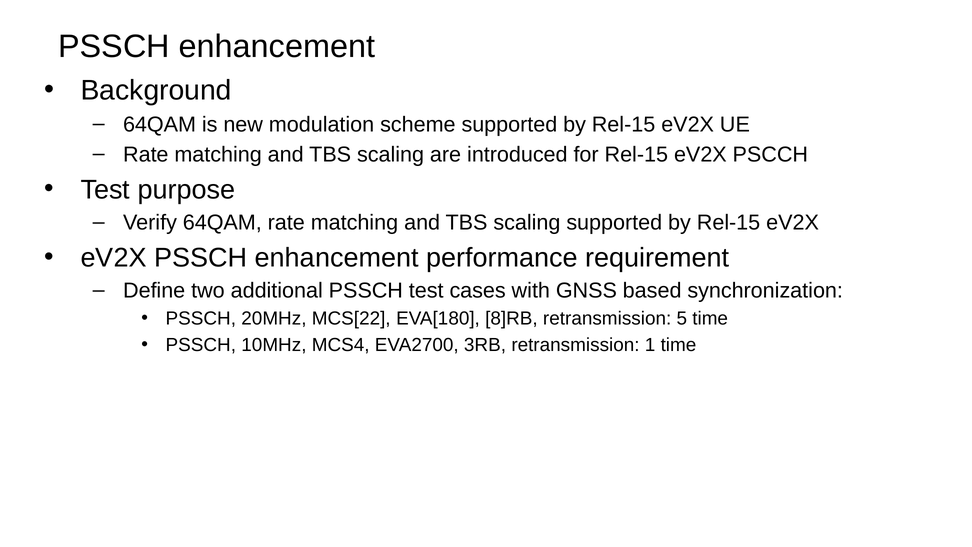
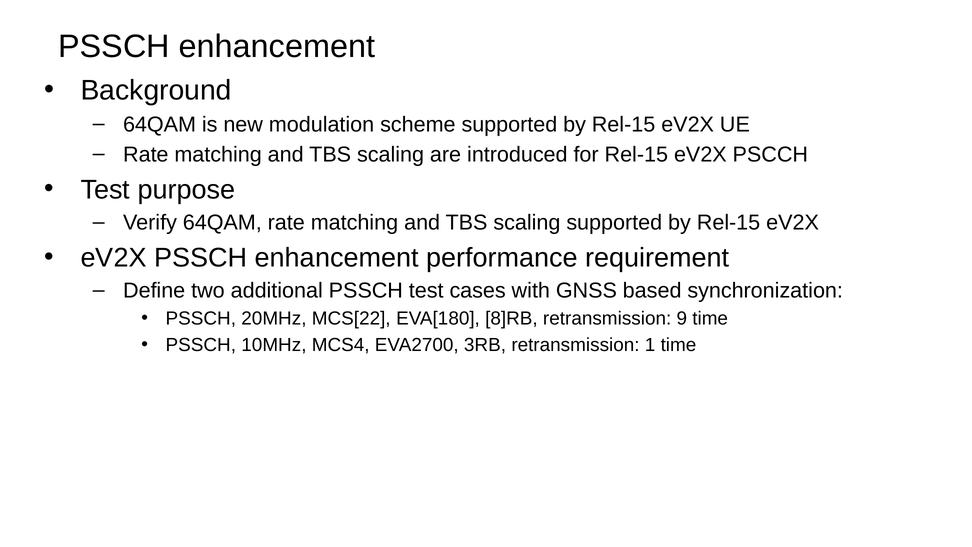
5: 5 -> 9
